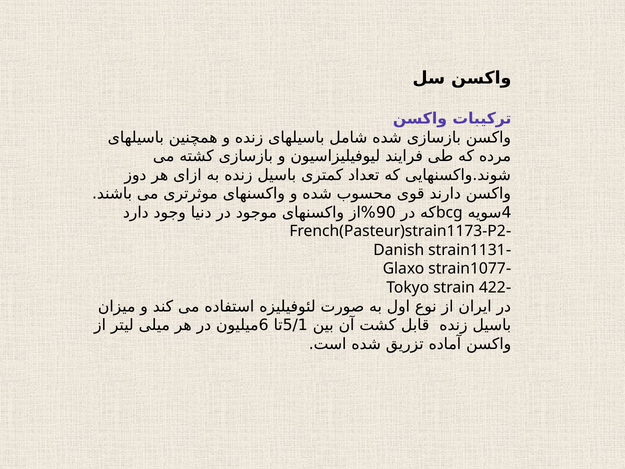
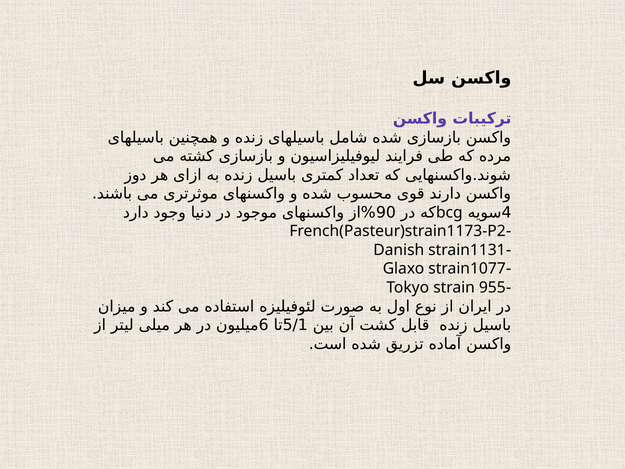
422: 422 -> 955
